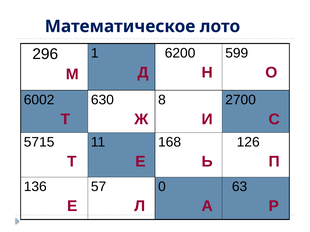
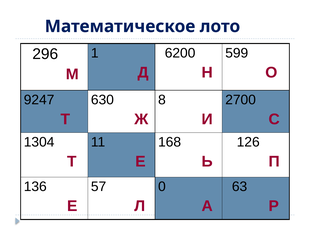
6002: 6002 -> 9247
5715: 5715 -> 1304
